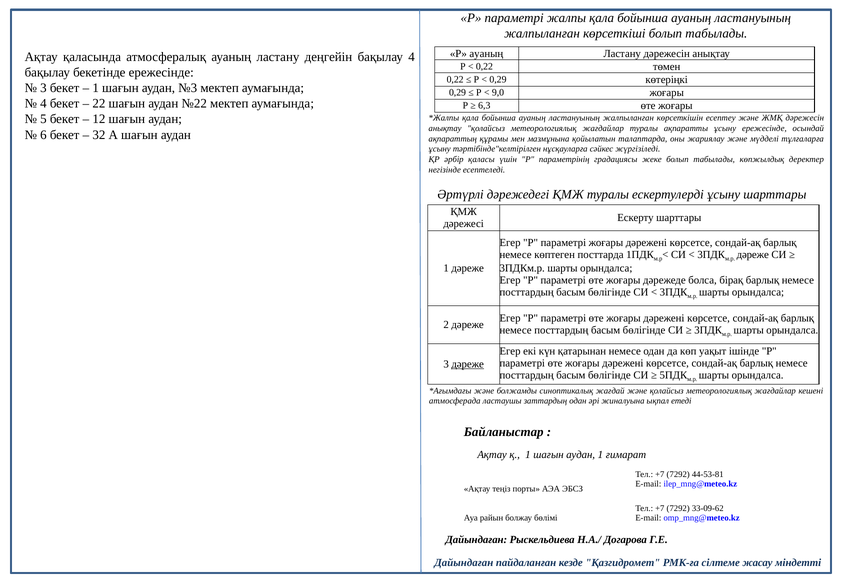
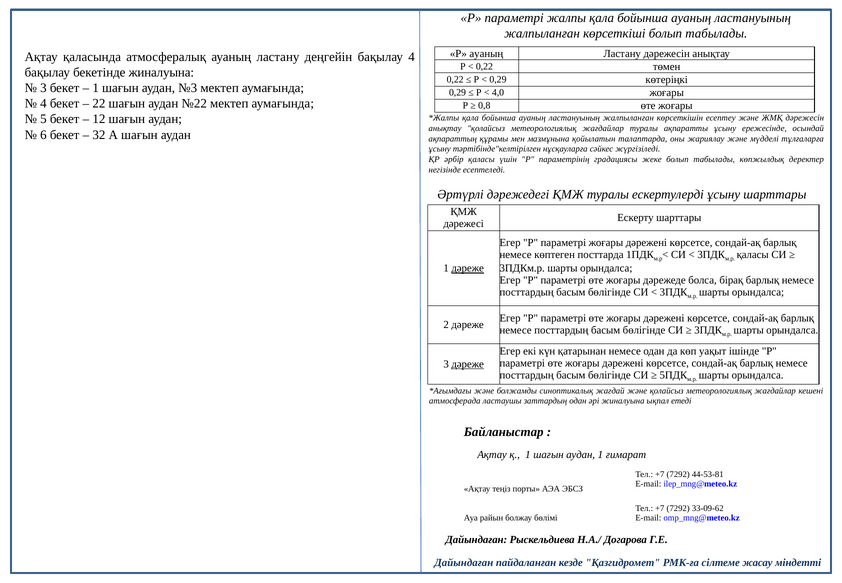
бекетінде ережесінде: ережесінде -> жиналуына
9,0: 9,0 -> 4,0
6,3: 6,3 -> 0,8
дәреже at (753, 255): дәреже -> қаласы
дәреже at (468, 268) underline: none -> present
